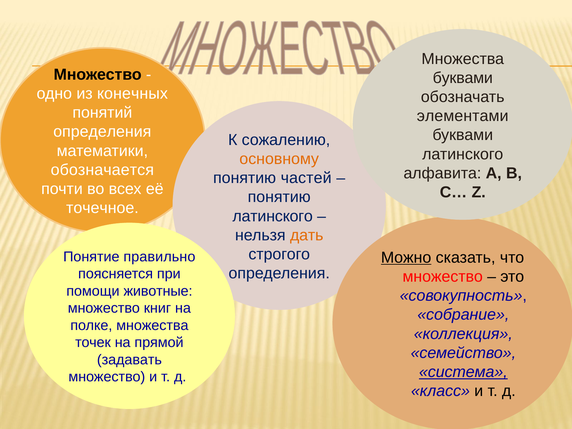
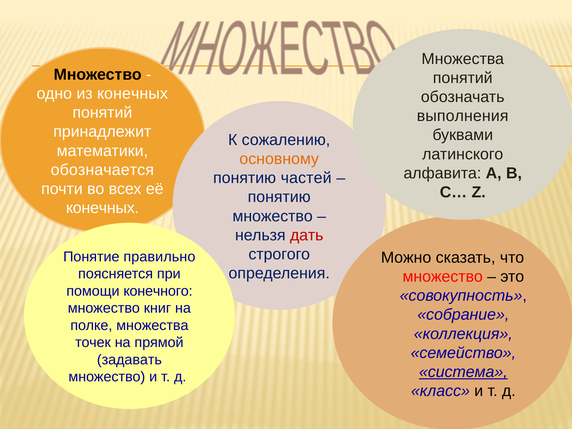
буквами at (463, 78): буквами -> понятий
элементами: элементами -> выполнения
определения at (102, 132): определения -> принадлежит
точечное at (102, 208): точечное -> конечных
латинского at (273, 216): латинского -> множество
дать colour: orange -> red
Можно underline: present -> none
животные: животные -> конечного
